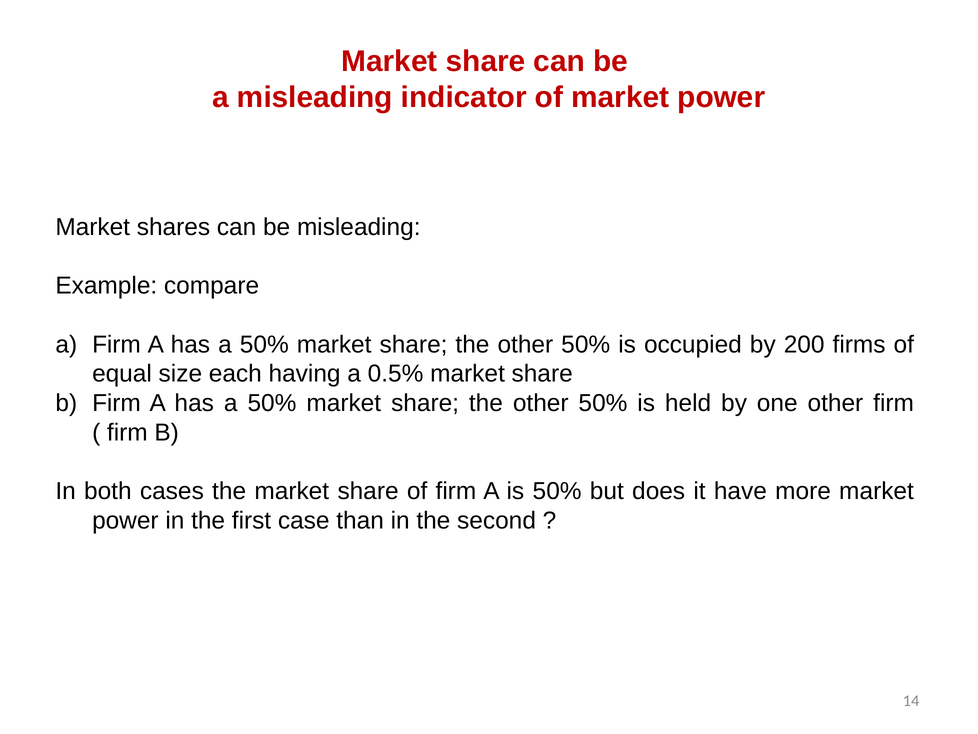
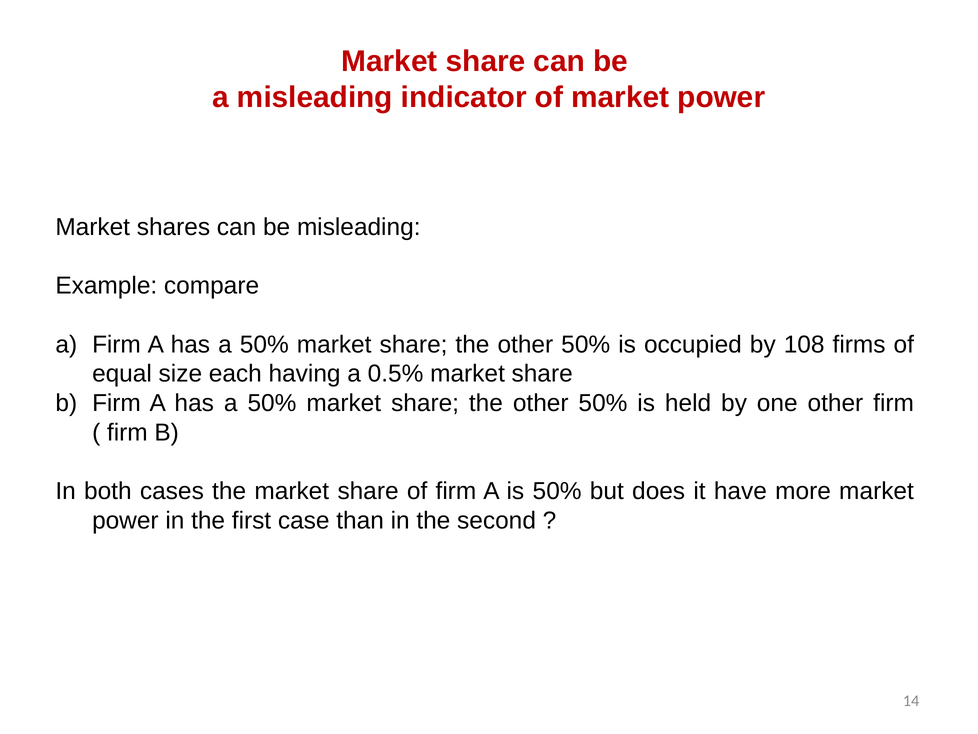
200: 200 -> 108
